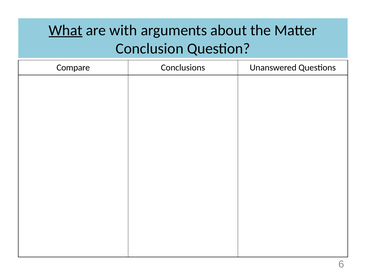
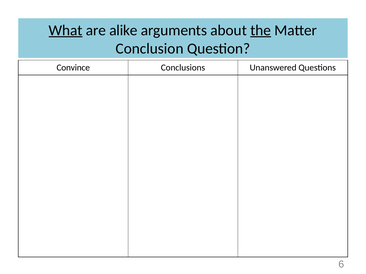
with: with -> alike
the underline: none -> present
Compare: Compare -> Convince
